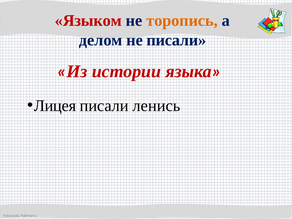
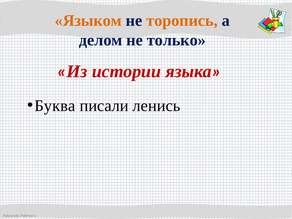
Языком colour: red -> orange
не писали: писали -> только
Лицея: Лицея -> Буква
